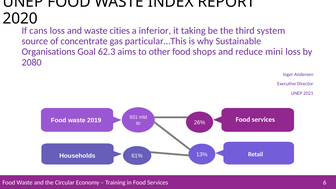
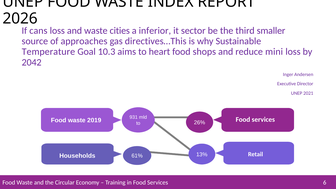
2020: 2020 -> 2026
taking: taking -> sector
system: system -> smaller
concentrate: concentrate -> approaches
particular…This: particular…This -> directives…This
Organisations: Organisations -> Temperature
62.3: 62.3 -> 10.3
other: other -> heart
2080: 2080 -> 2042
